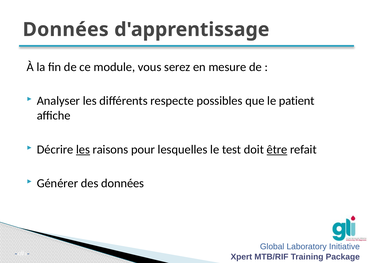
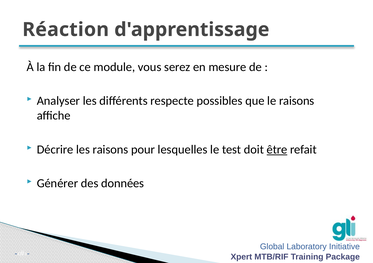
Données at (66, 30): Données -> Réaction
le patient: patient -> raisons
les at (83, 150) underline: present -> none
